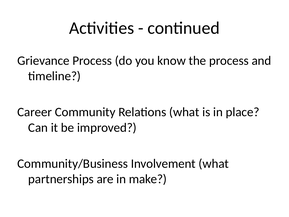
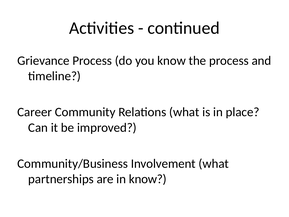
in make: make -> know
